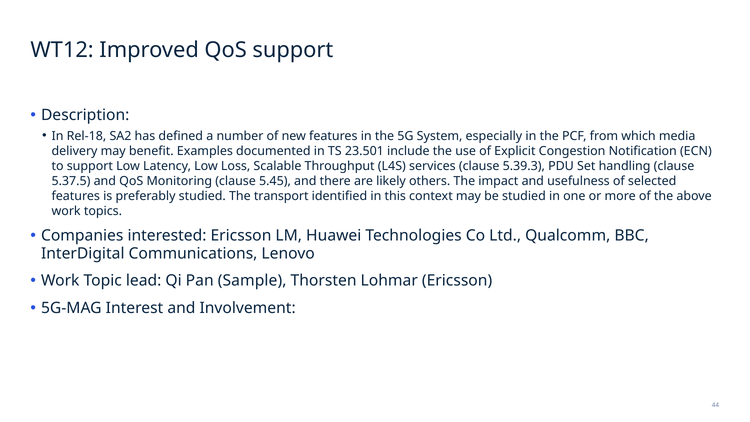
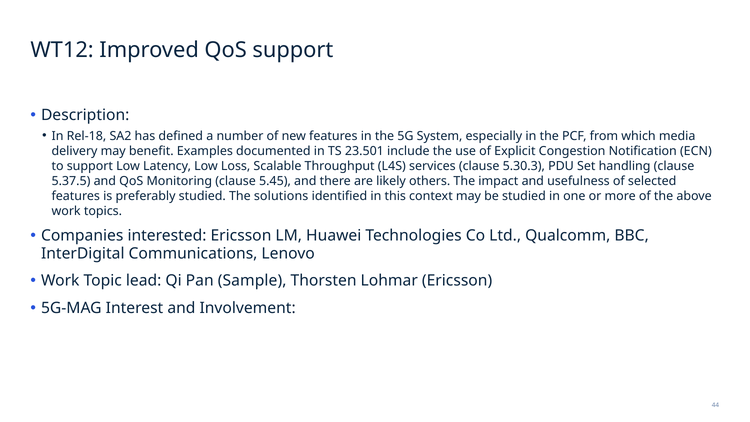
5.39.3: 5.39.3 -> 5.30.3
transport: transport -> solutions
